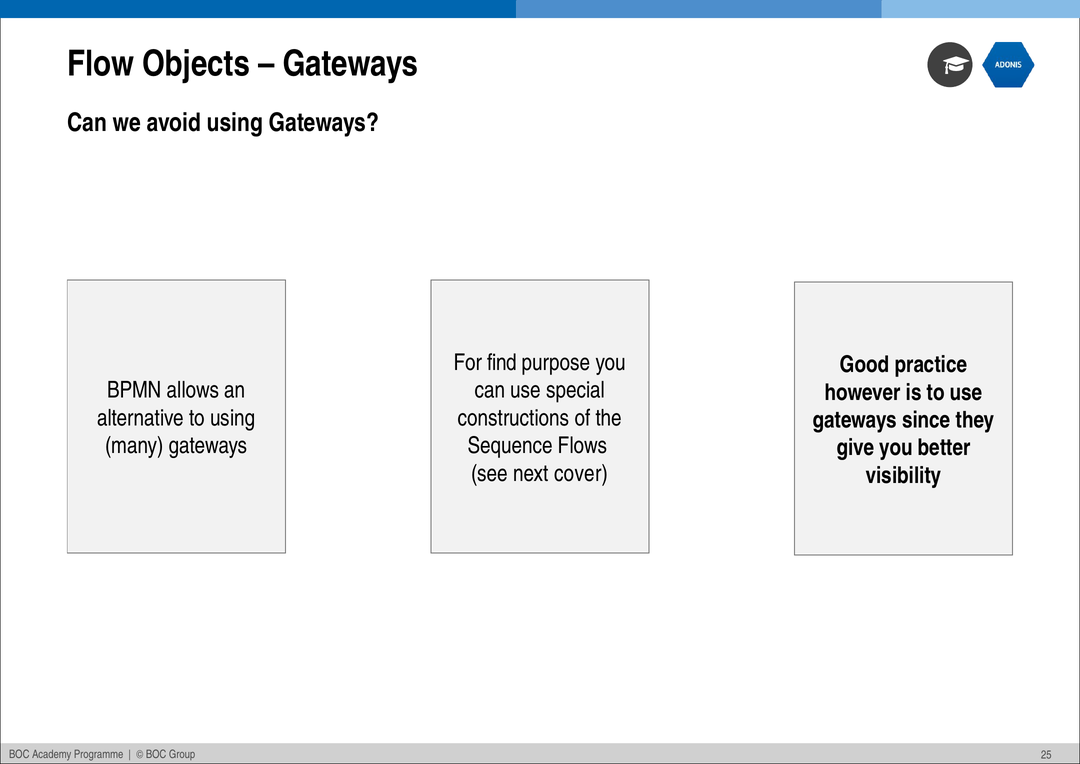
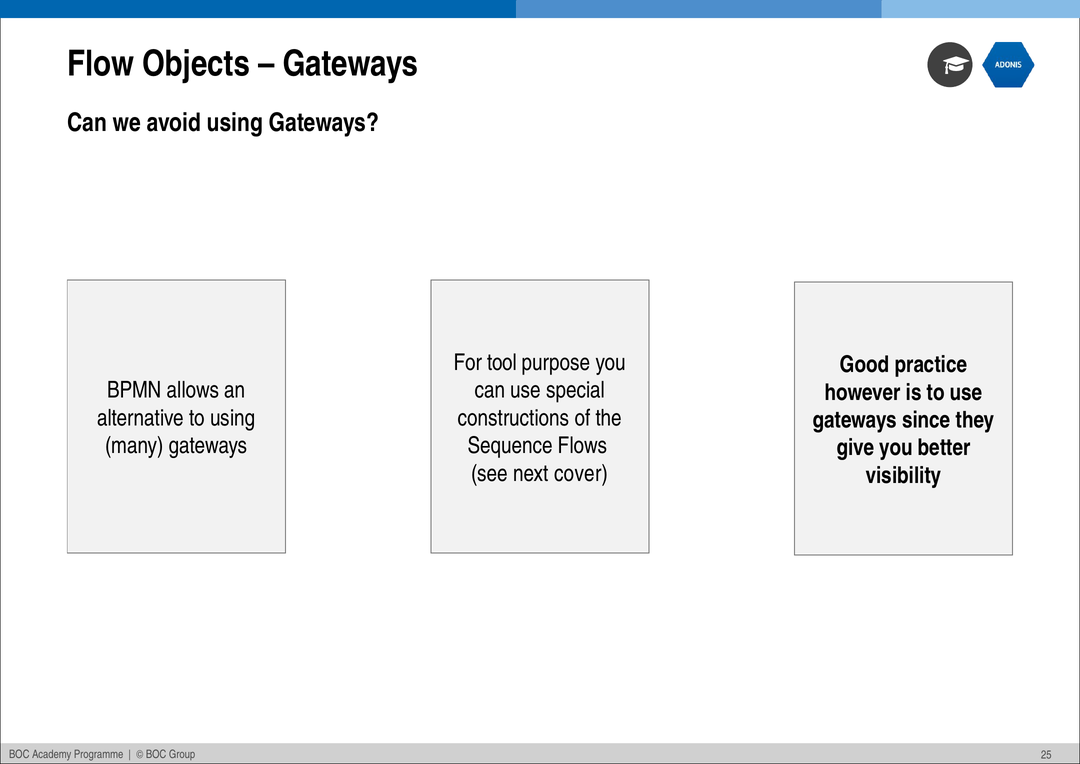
find: find -> tool
